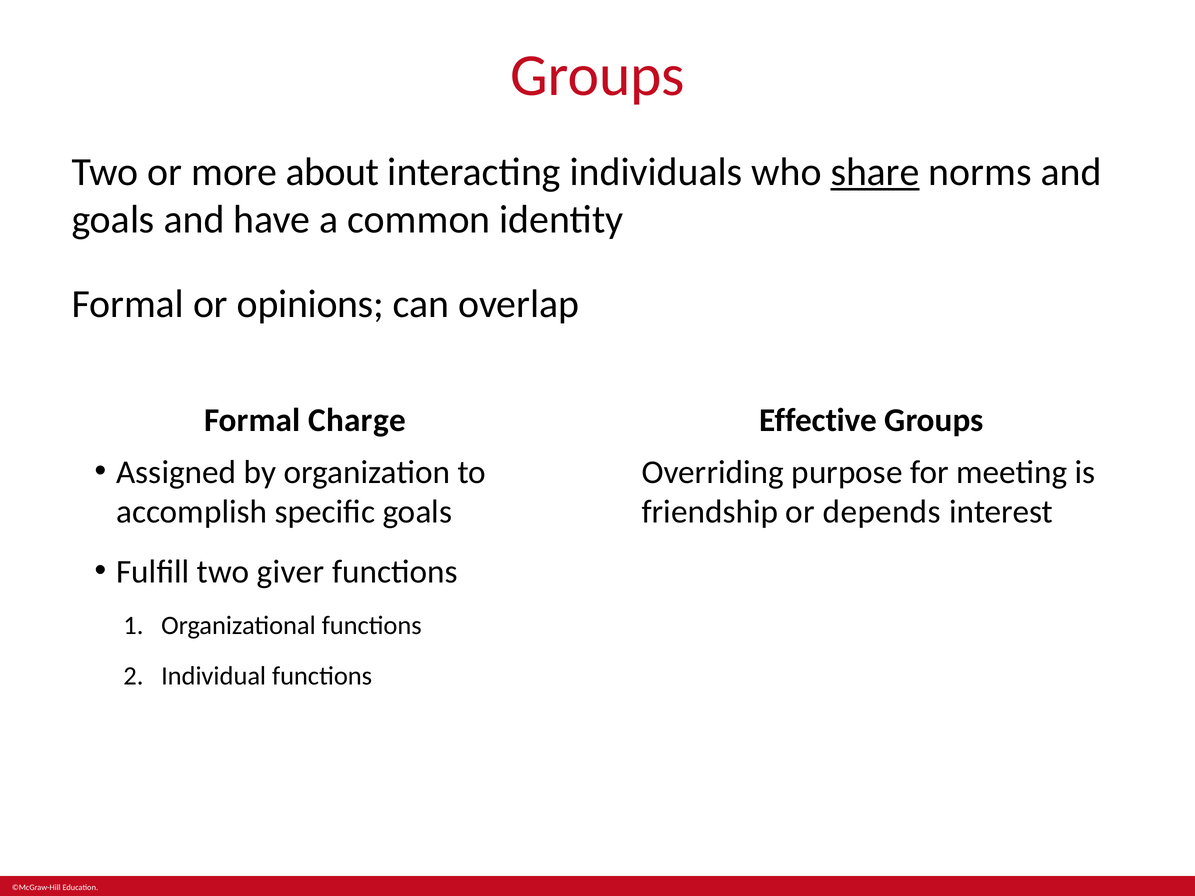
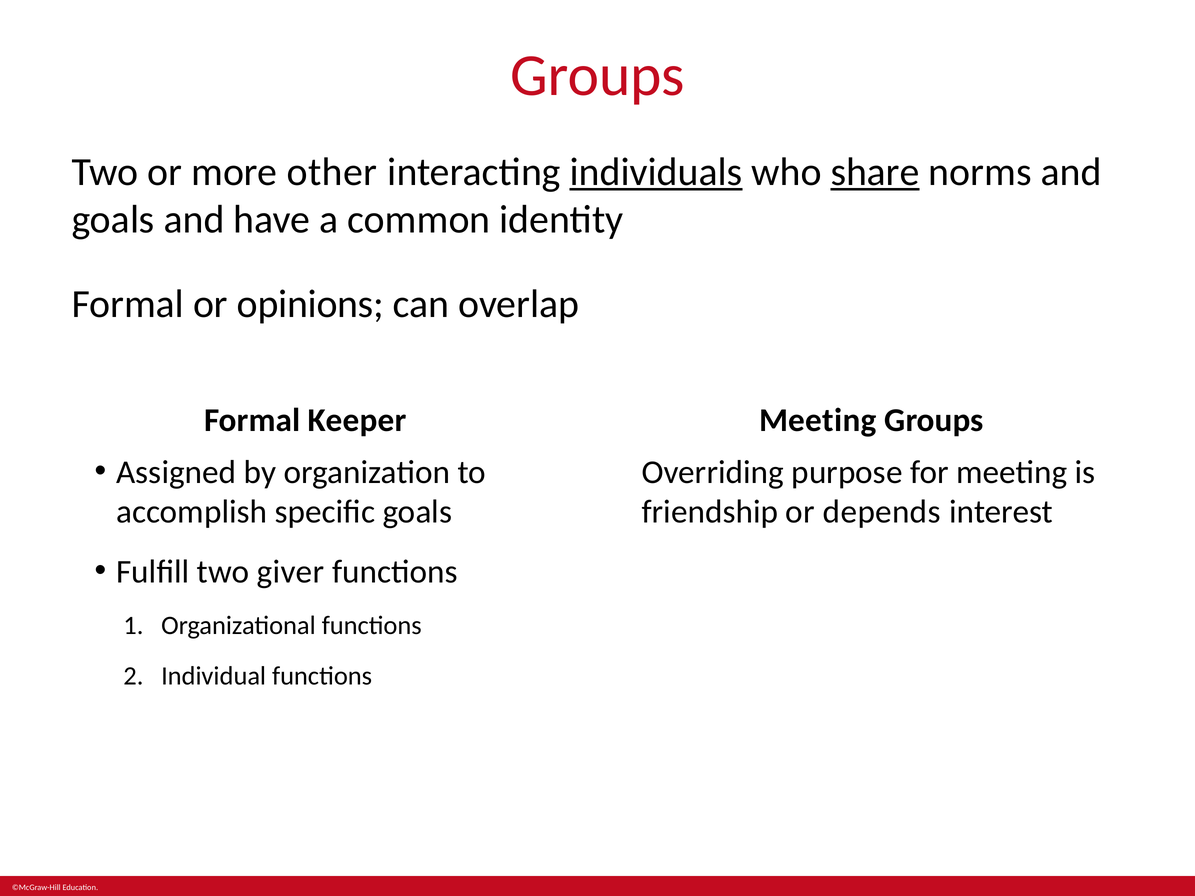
about: about -> other
individuals underline: none -> present
Charge: Charge -> Keeper
Effective at (818, 421): Effective -> Meeting
